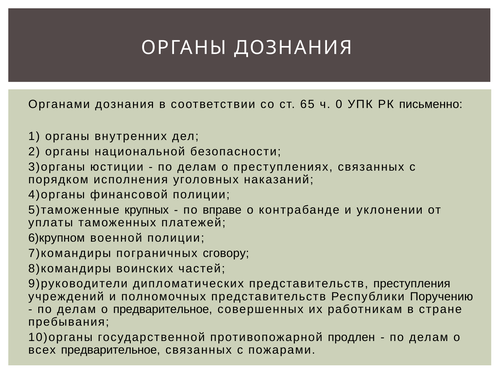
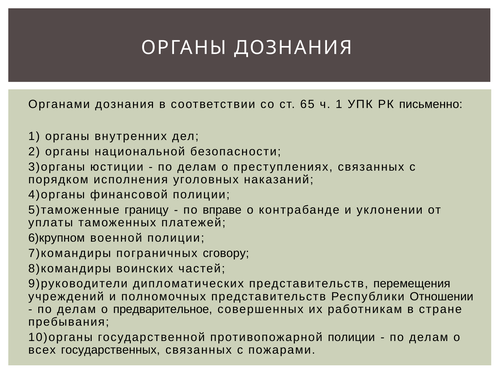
ч 0: 0 -> 1
крупных: крупных -> границу
преступления: преступления -> перемещения
Поручению: Поручению -> Отношении
противопожарной продлен: продлен -> полиции
всех предварительное: предварительное -> государственных
